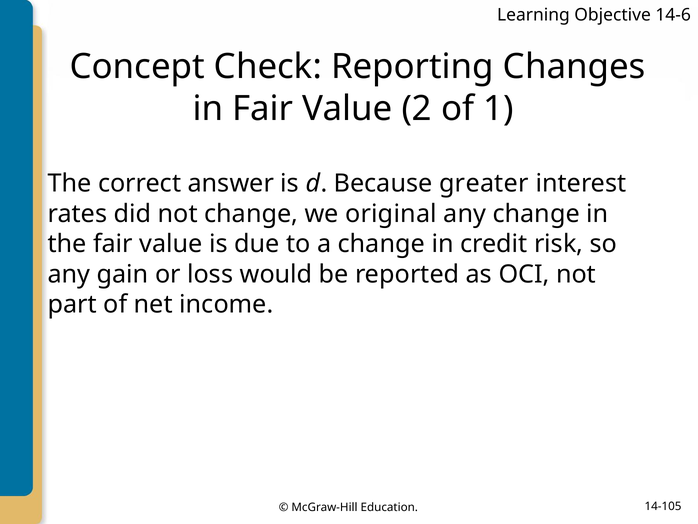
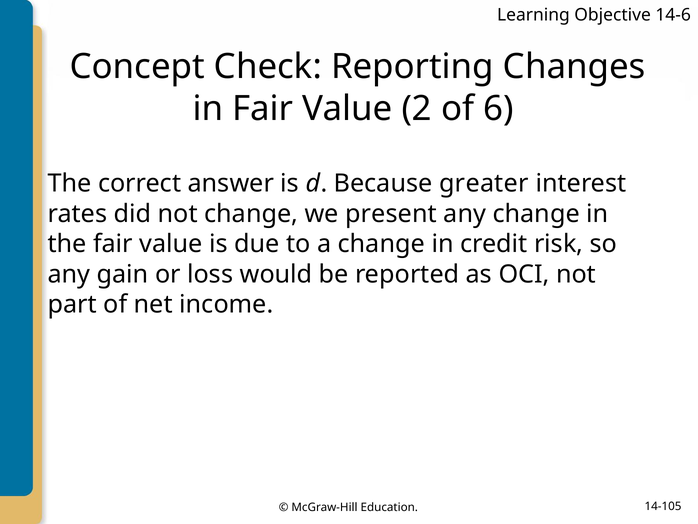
1: 1 -> 6
original: original -> present
